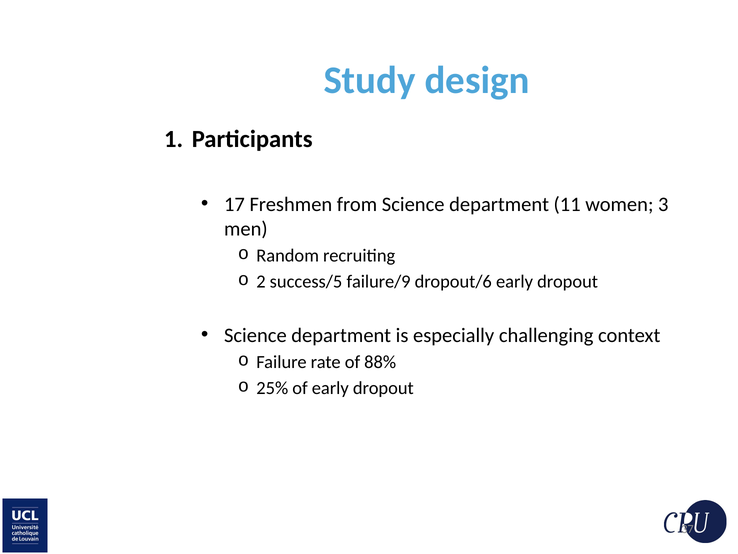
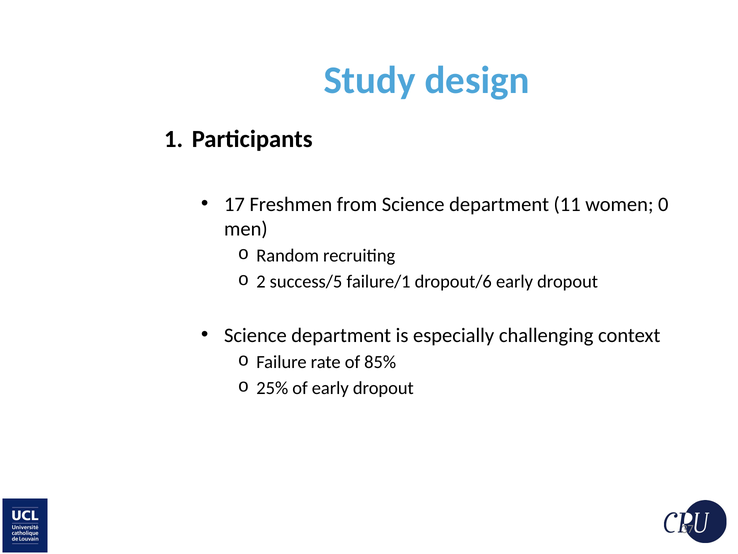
3: 3 -> 0
failure/9: failure/9 -> failure/1
88%: 88% -> 85%
